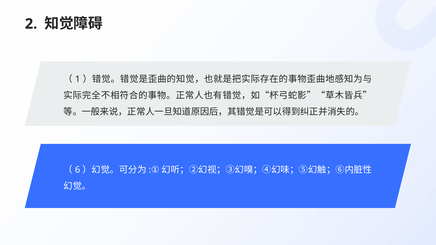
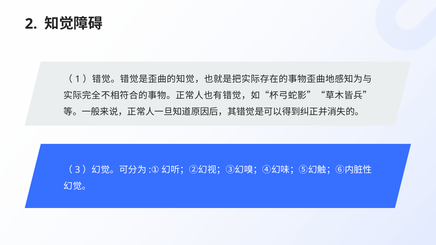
6: 6 -> 3
